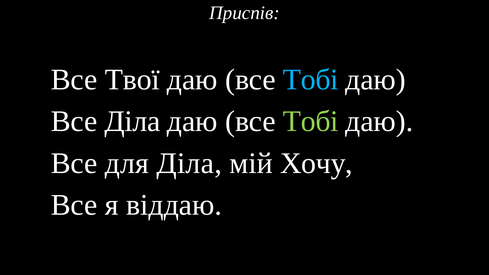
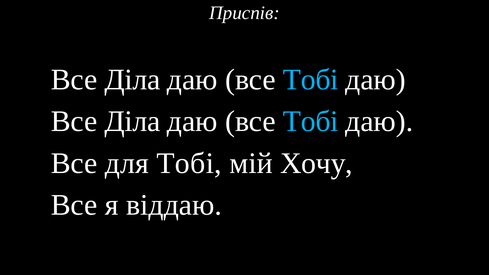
Твої at (132, 80): Твої -> Діла
Тобі at (311, 121) colour: light green -> light blue
для Діла: Діла -> Тобі
